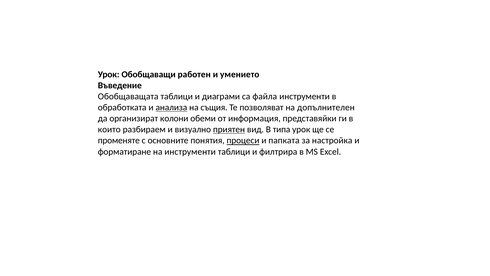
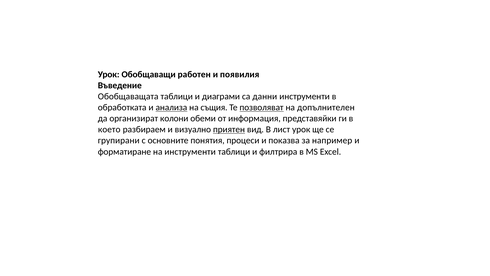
умението: умението -> появилия
файла: файла -> данни
позволяват underline: none -> present
които: които -> което
типа: типа -> лист
променяте: променяте -> групирани
процеси underline: present -> none
папката: папката -> показва
настройка: настройка -> например
